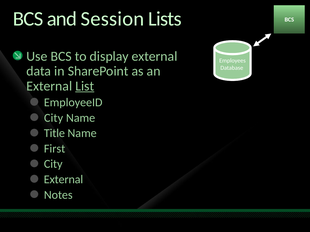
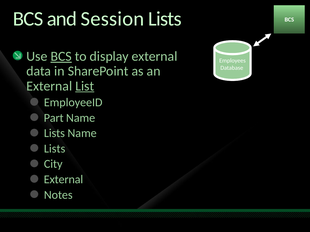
BCS at (61, 56) underline: none -> present
City at (54, 118): City -> Part
Title at (54, 133): Title -> Lists
First at (55, 149): First -> Lists
